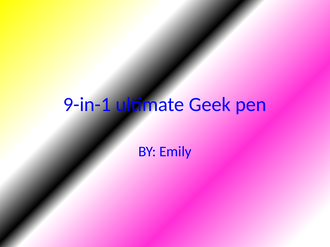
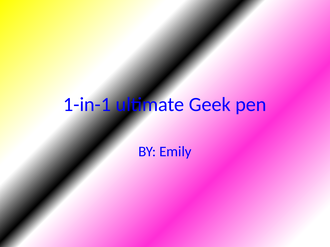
9-in-1: 9-in-1 -> 1-in-1
